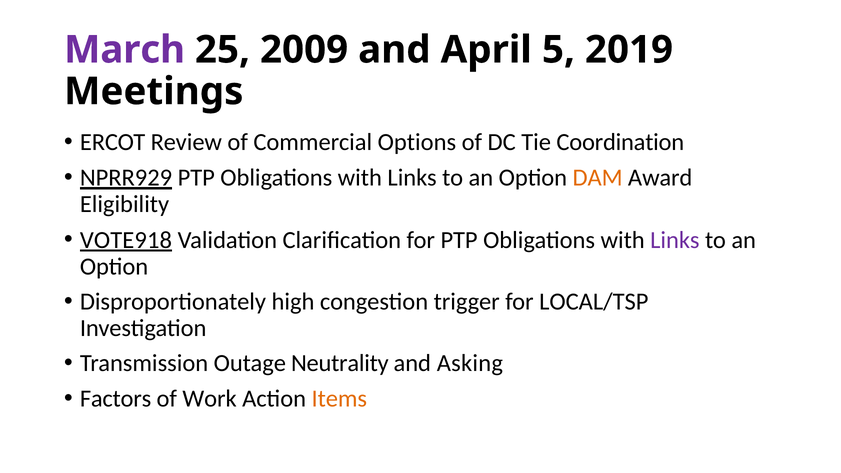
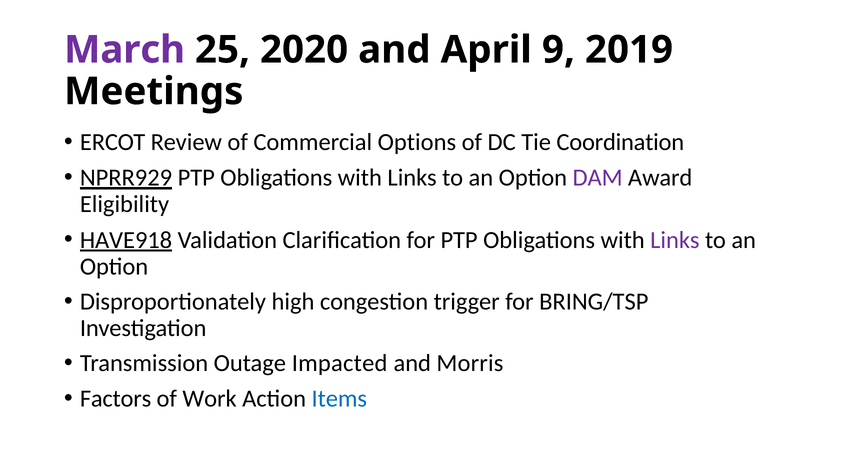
2009: 2009 -> 2020
5: 5 -> 9
DAM colour: orange -> purple
VOTE918: VOTE918 -> HAVE918
LOCAL/TSP: LOCAL/TSP -> BRING/TSP
Neutrality: Neutrality -> Impacted
Asking: Asking -> Morris
Items colour: orange -> blue
